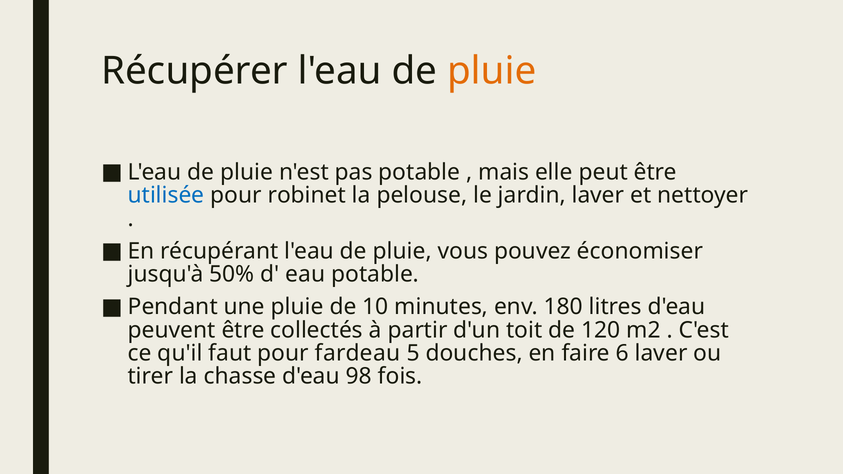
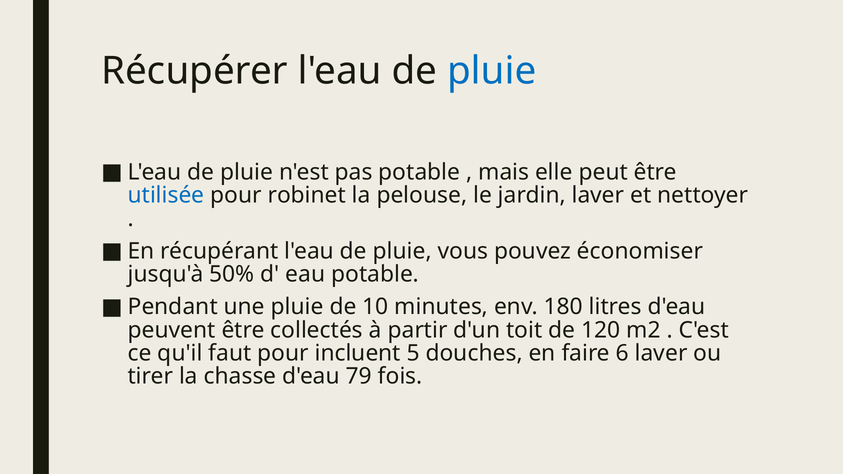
pluie at (492, 71) colour: orange -> blue
fardeau: fardeau -> incluent
98: 98 -> 79
